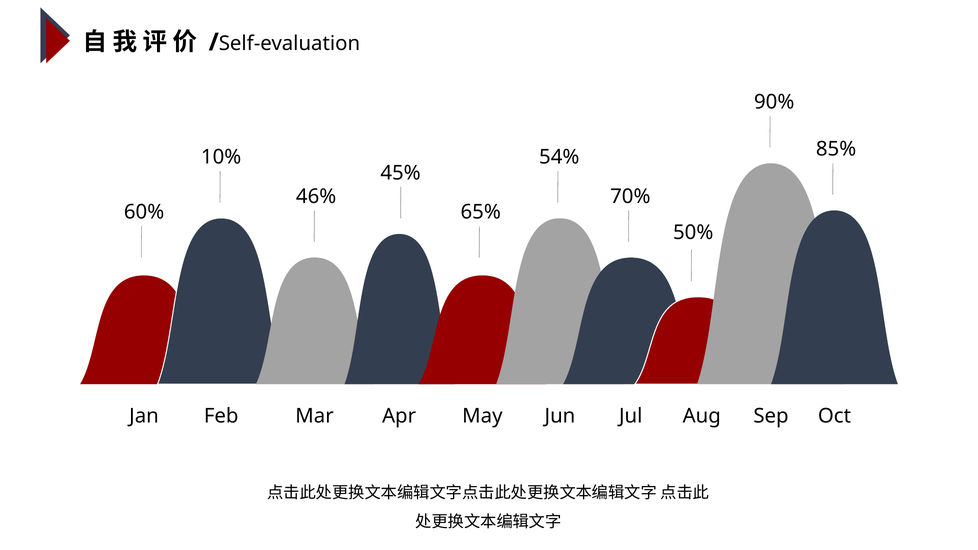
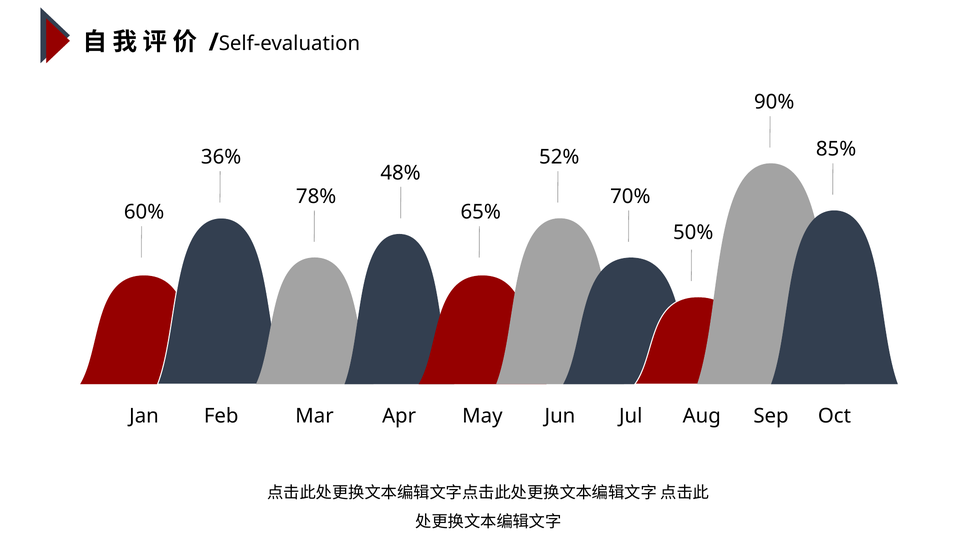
10%: 10% -> 36%
54%: 54% -> 52%
45%: 45% -> 48%
46%: 46% -> 78%
